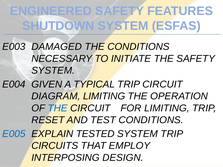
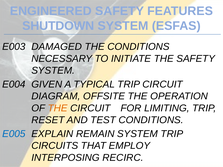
DIAGRAM LIMITING: LIMITING -> OFFSITE
THE at (58, 108) colour: blue -> orange
TESTED: TESTED -> REMAIN
DESIGN: DESIGN -> RECIRC
